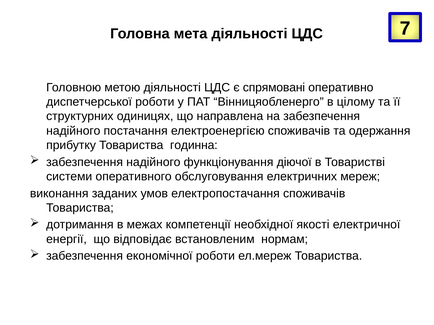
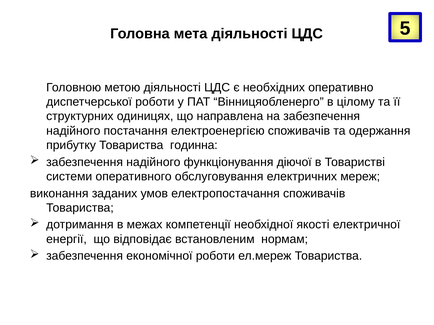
7: 7 -> 5
спрямовані: спрямовані -> необхідних
